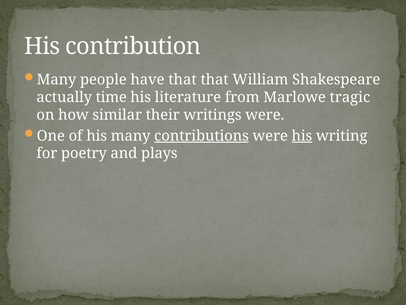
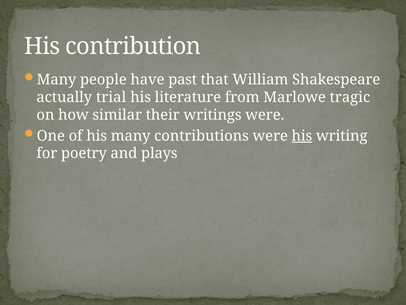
have that: that -> past
time: time -> trial
contributions underline: present -> none
